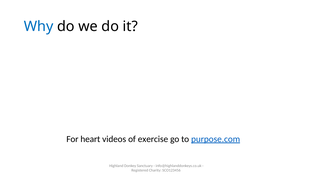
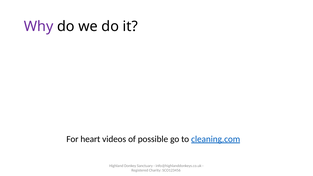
Why colour: blue -> purple
exercise: exercise -> possible
purpose.com: purpose.com -> cleaning.com
